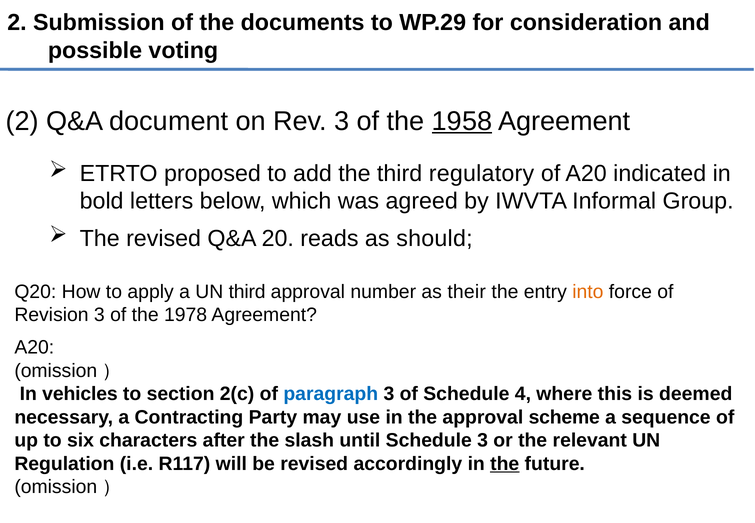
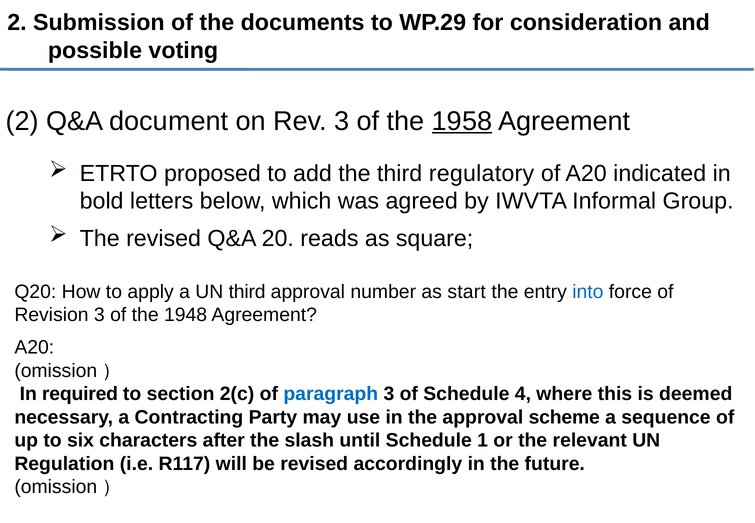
should: should -> square
their: their -> start
into colour: orange -> blue
1978: 1978 -> 1948
vehicles: vehicles -> required
Schedule 3: 3 -> 1
the at (505, 463) underline: present -> none
